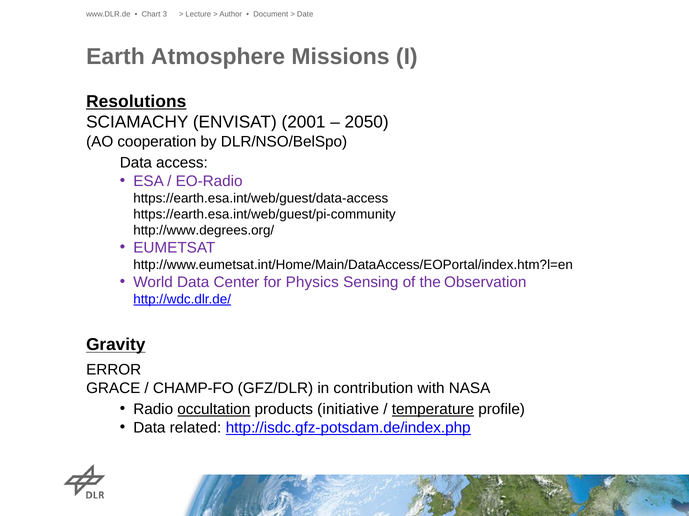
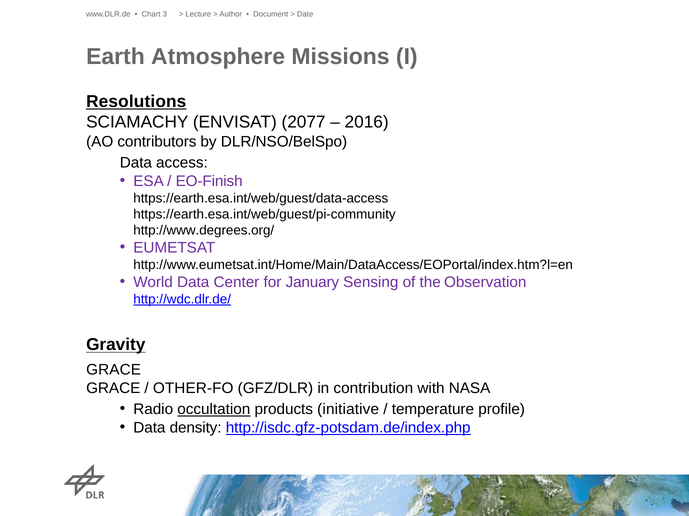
2001: 2001 -> 2077
2050: 2050 -> 2016
cooperation: cooperation -> contributors
EO-Radio: EO-Radio -> EO-Finish
Physics: Physics -> January
ERROR at (114, 370): ERROR -> GRACE
CHAMP-FO: CHAMP-FO -> OTHER-FO
temperature underline: present -> none
related: related -> density
